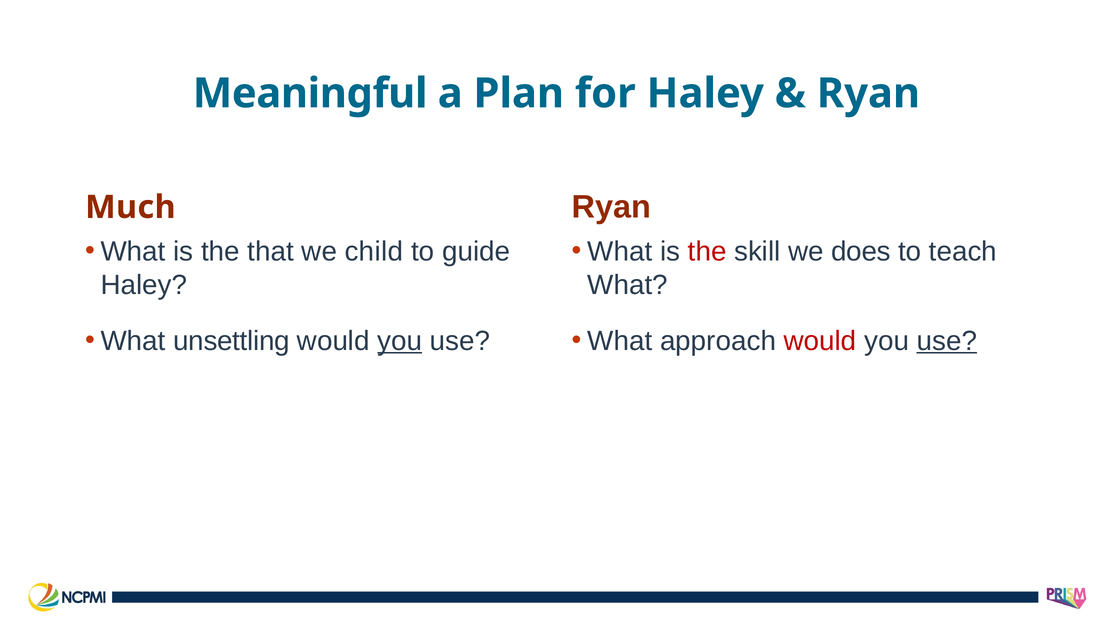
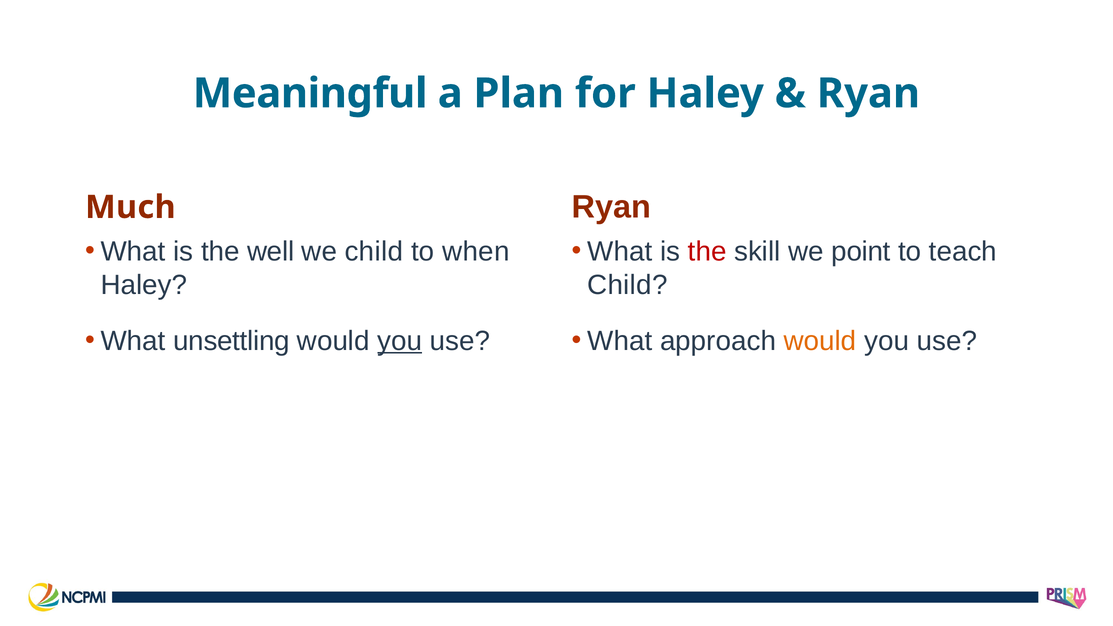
that: that -> well
guide: guide -> when
does: does -> point
What at (628, 285): What -> Child
would at (820, 341) colour: red -> orange
use at (947, 341) underline: present -> none
